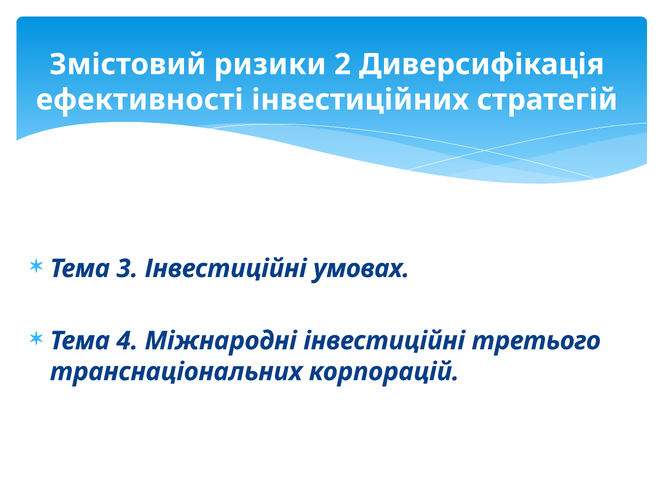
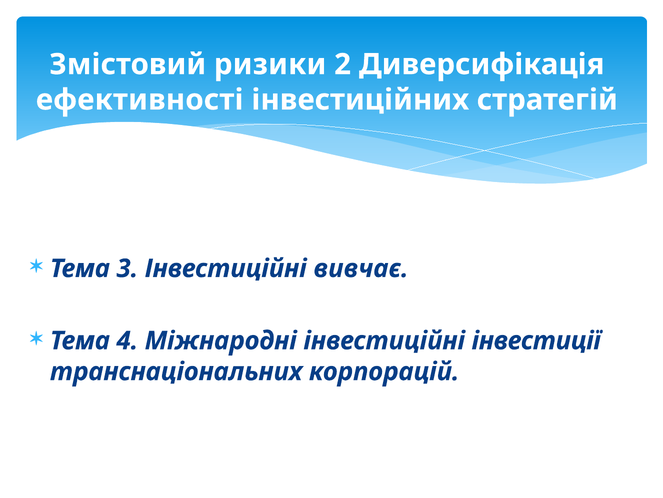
умовах: умовах -> вивчає
третього: третього -> інвестиції
